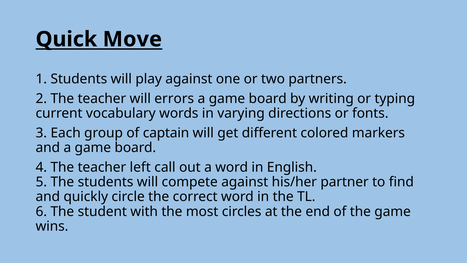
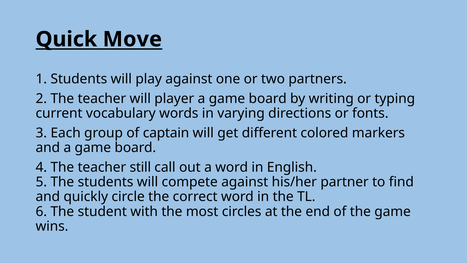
errors: errors -> player
left: left -> still
